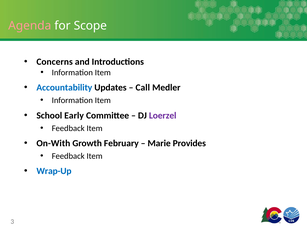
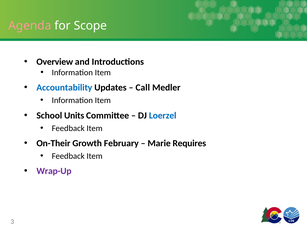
Concerns: Concerns -> Overview
Early: Early -> Units
Loerzel colour: purple -> blue
On-With: On-With -> On-Their
Provides: Provides -> Requires
Wrap-Up colour: blue -> purple
